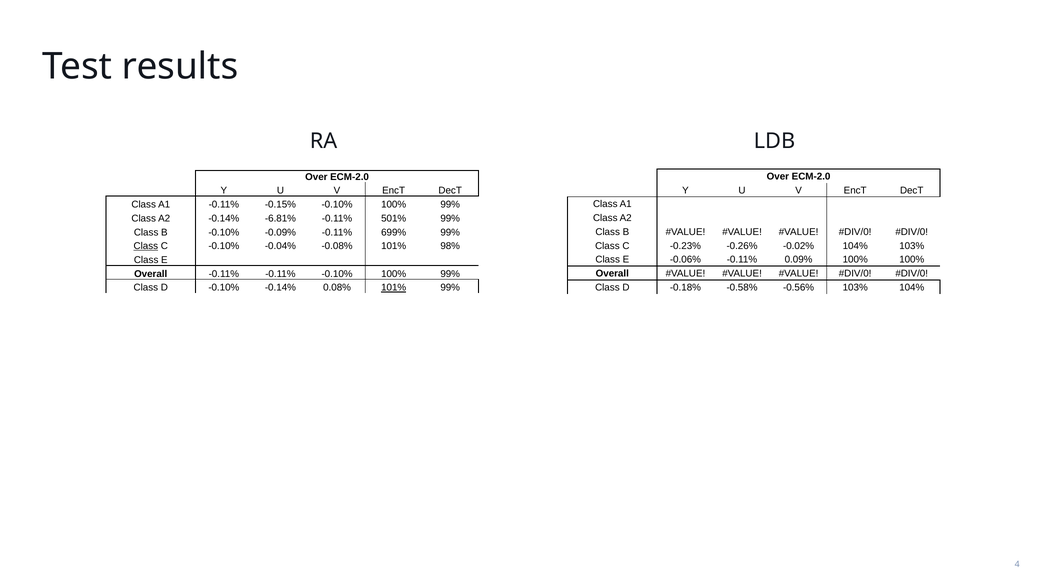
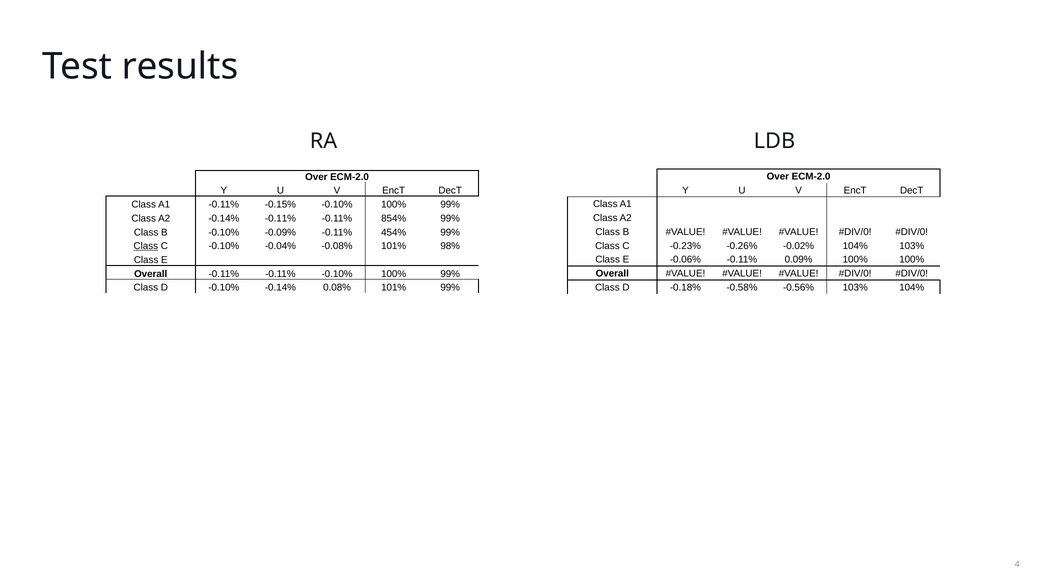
-0.14% -6.81%: -6.81% -> -0.11%
501%: 501% -> 854%
699%: 699% -> 454%
101% at (394, 288) underline: present -> none
